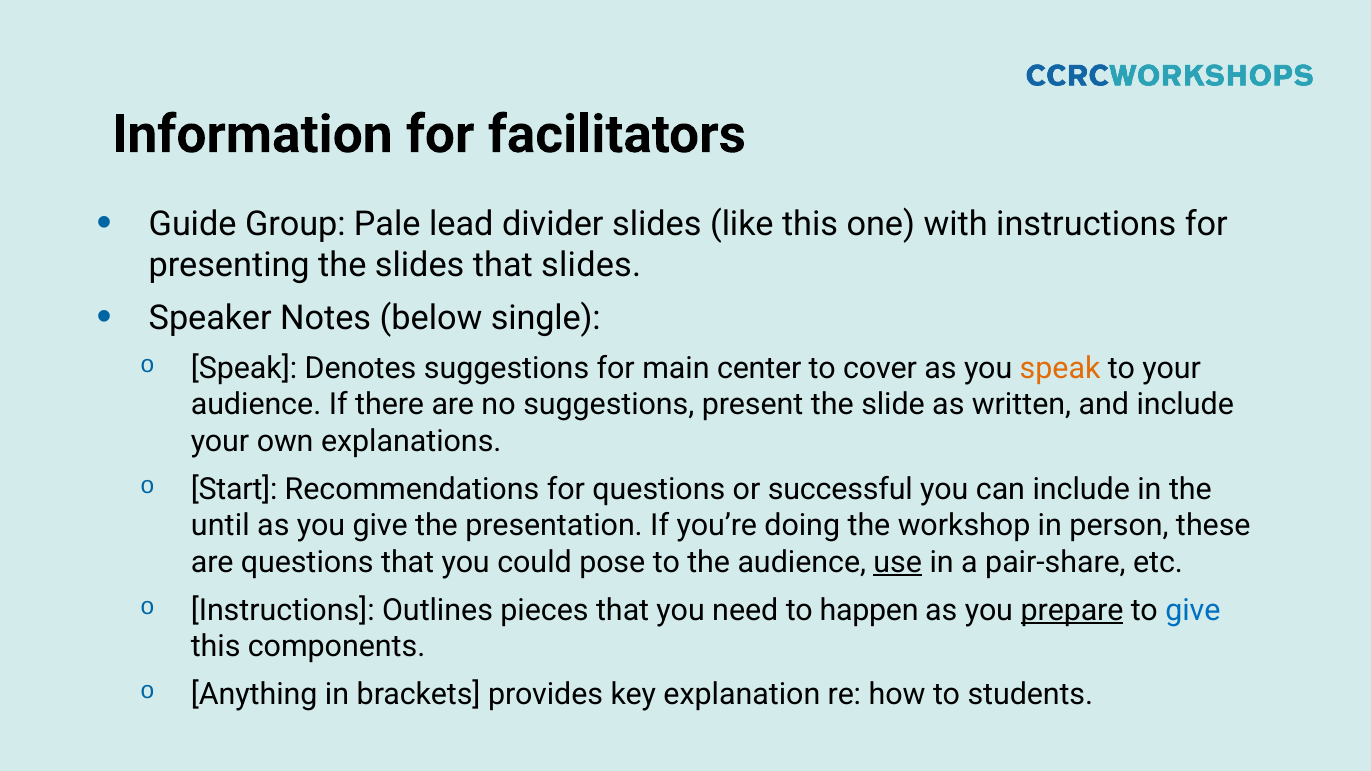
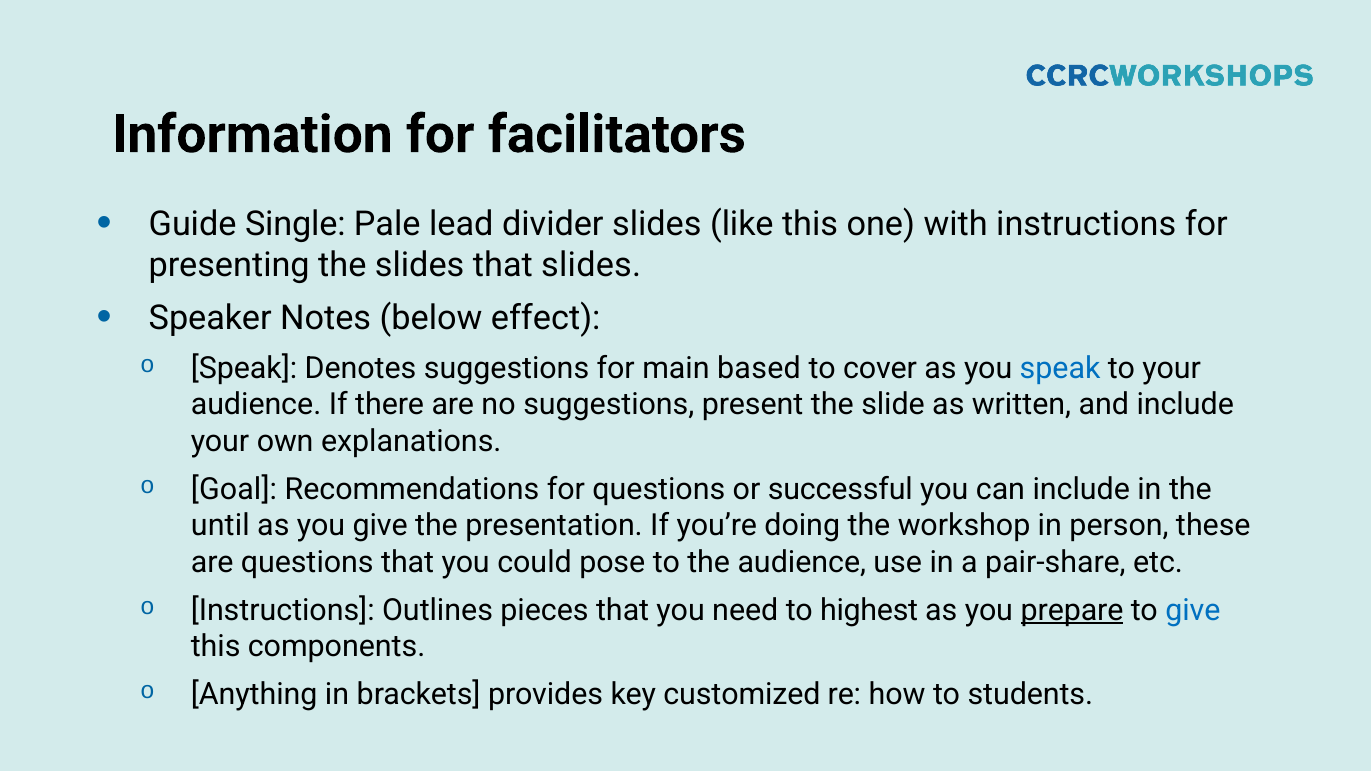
Group: Group -> Single
single: single -> effect
center: center -> based
speak at (1060, 368) colour: orange -> blue
Start: Start -> Goal
use underline: present -> none
happen: happen -> highest
explanation: explanation -> customized
